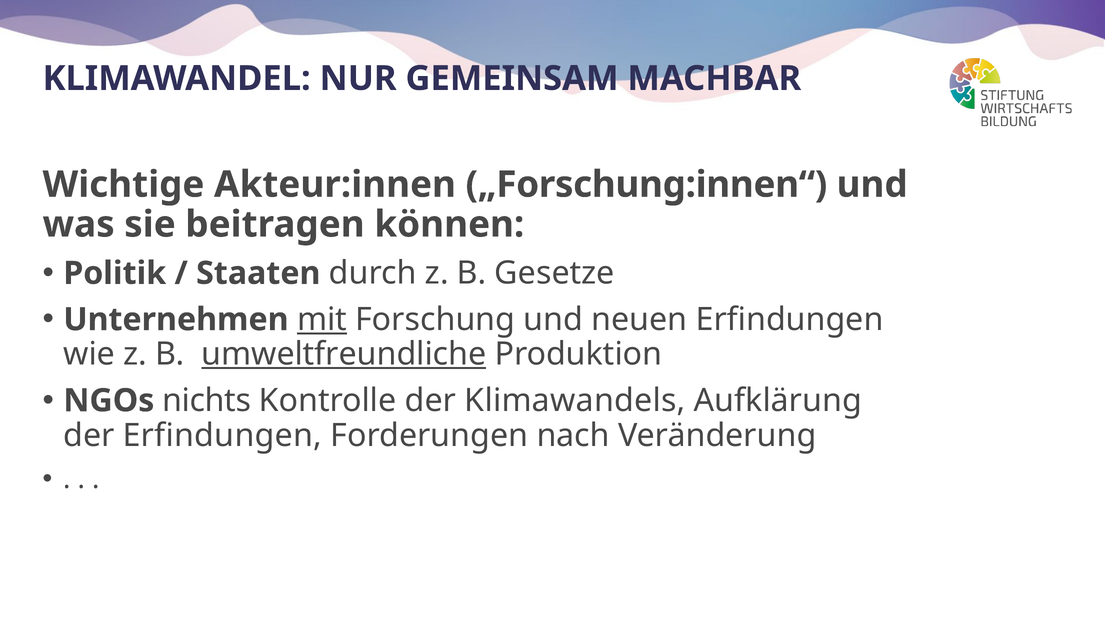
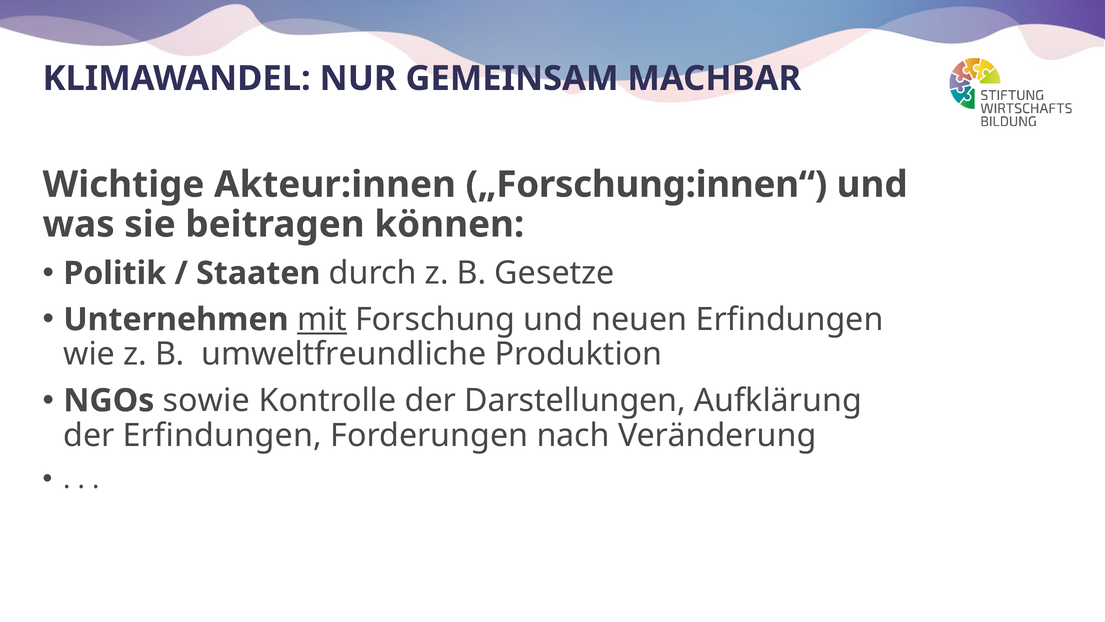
umweltfreundliche underline: present -> none
nichts: nichts -> sowie
Klimawandels: Klimawandels -> Darstellungen
